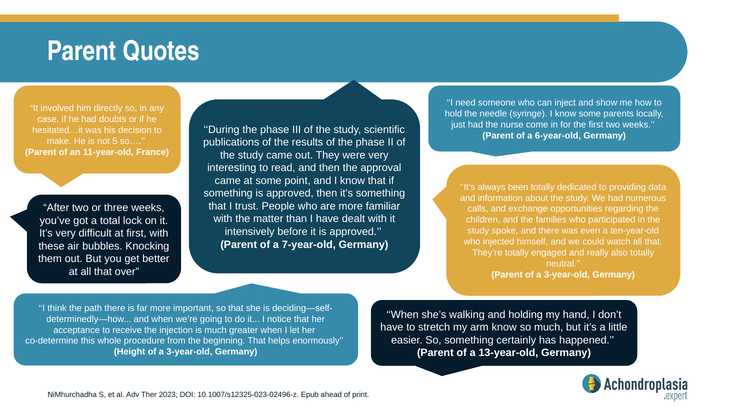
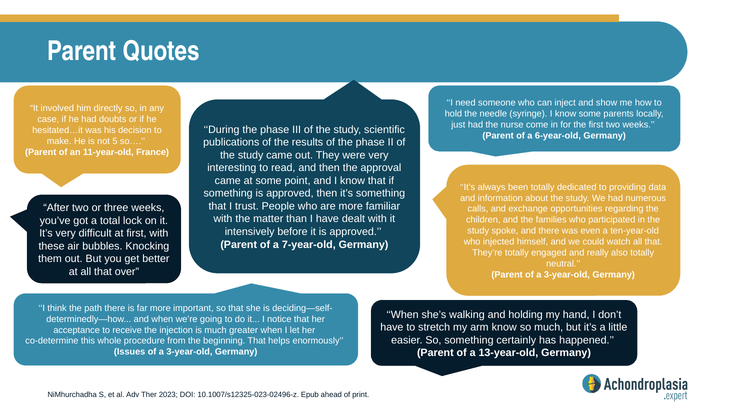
Height: Height -> Issues
